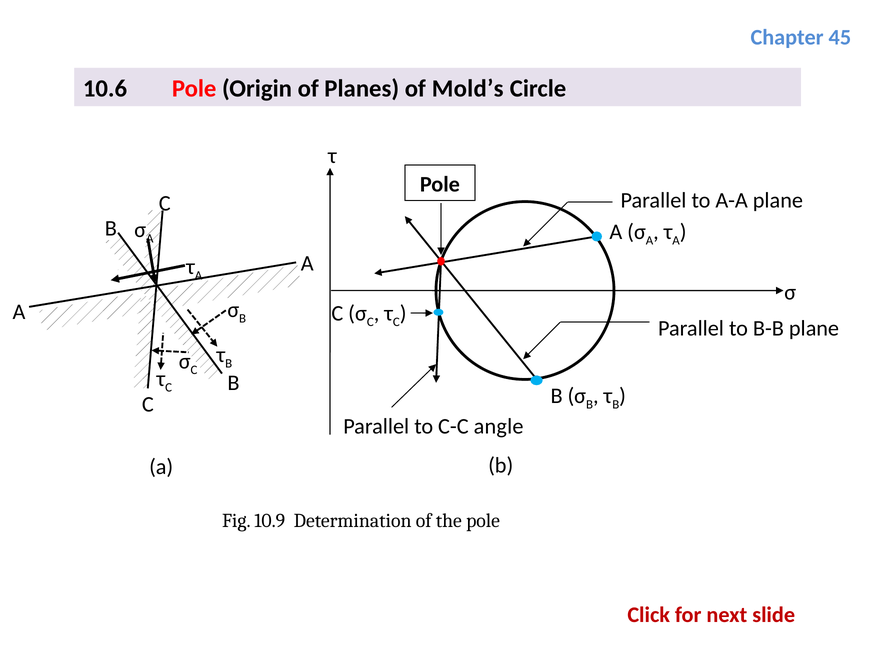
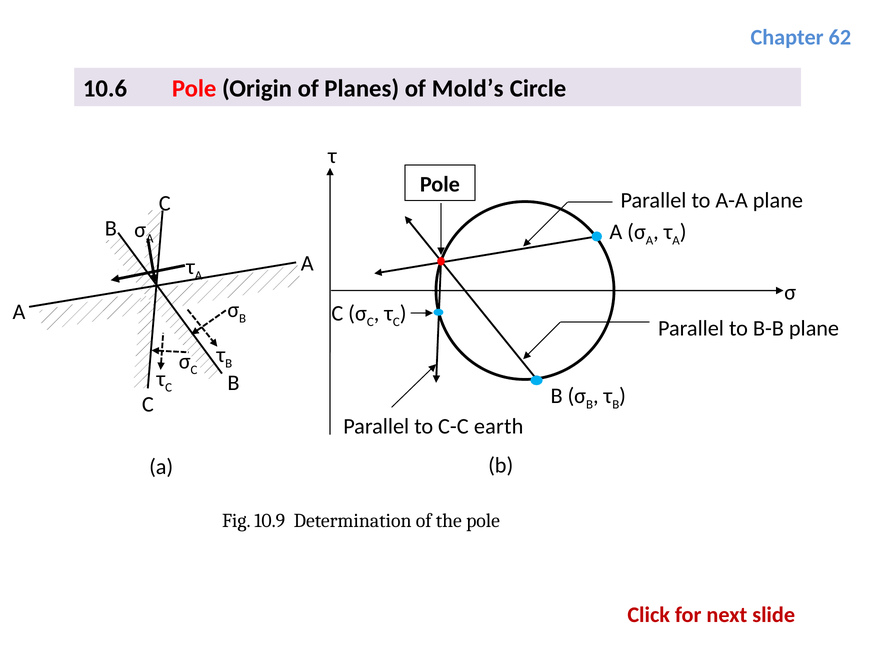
45: 45 -> 62
angle: angle -> earth
